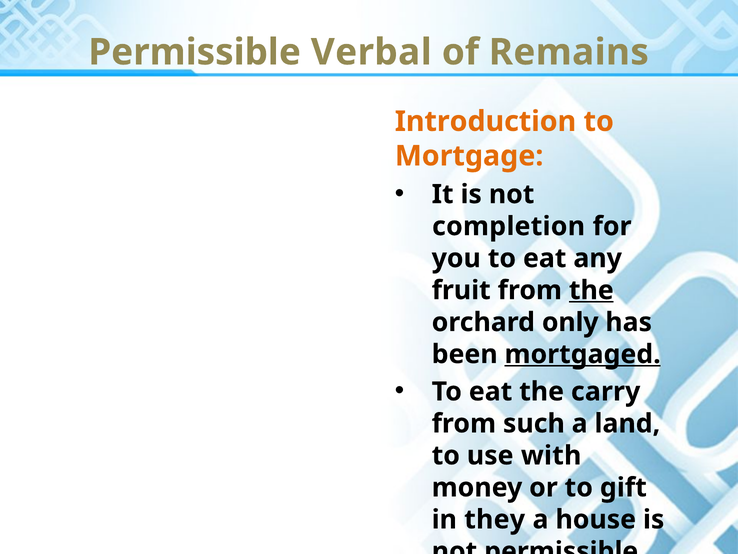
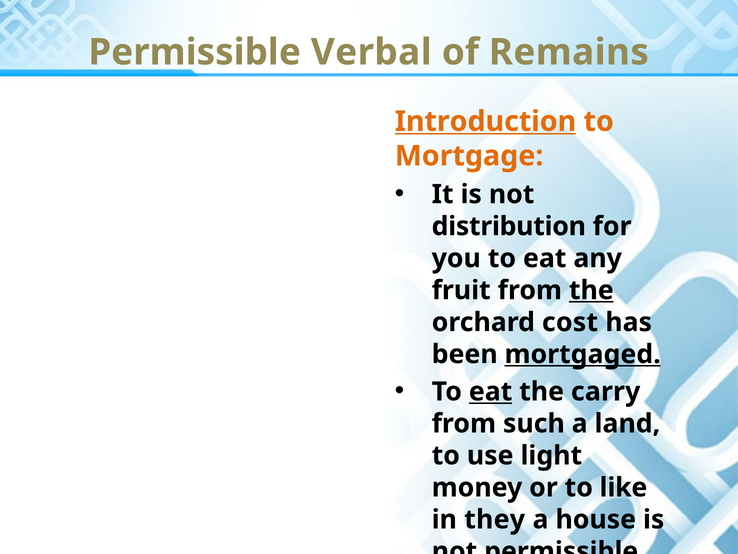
Introduction underline: none -> present
completion: completion -> distribution
only: only -> cost
eat at (491, 391) underline: none -> present
with: with -> light
gift: gift -> like
